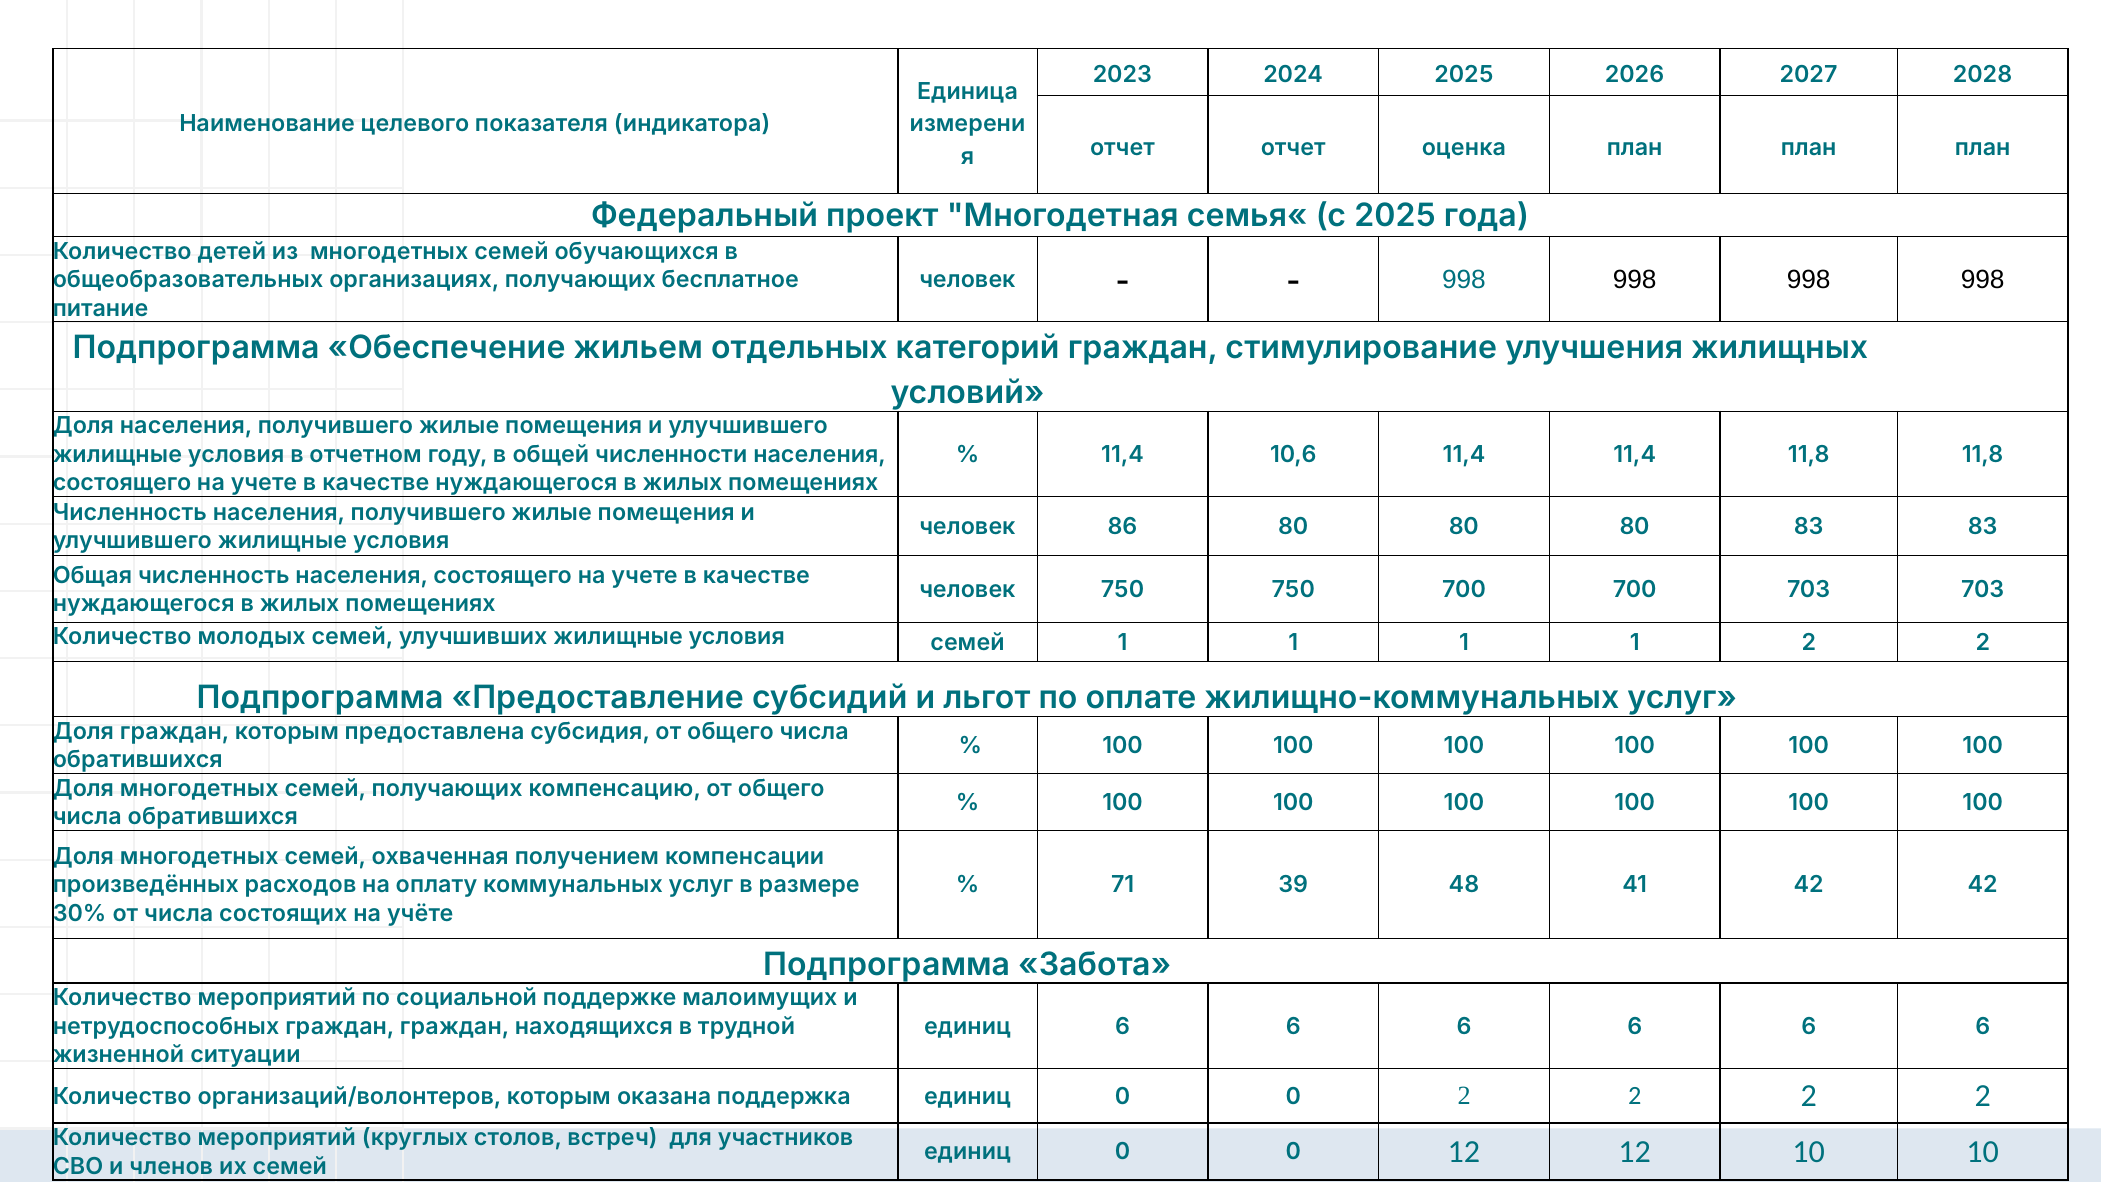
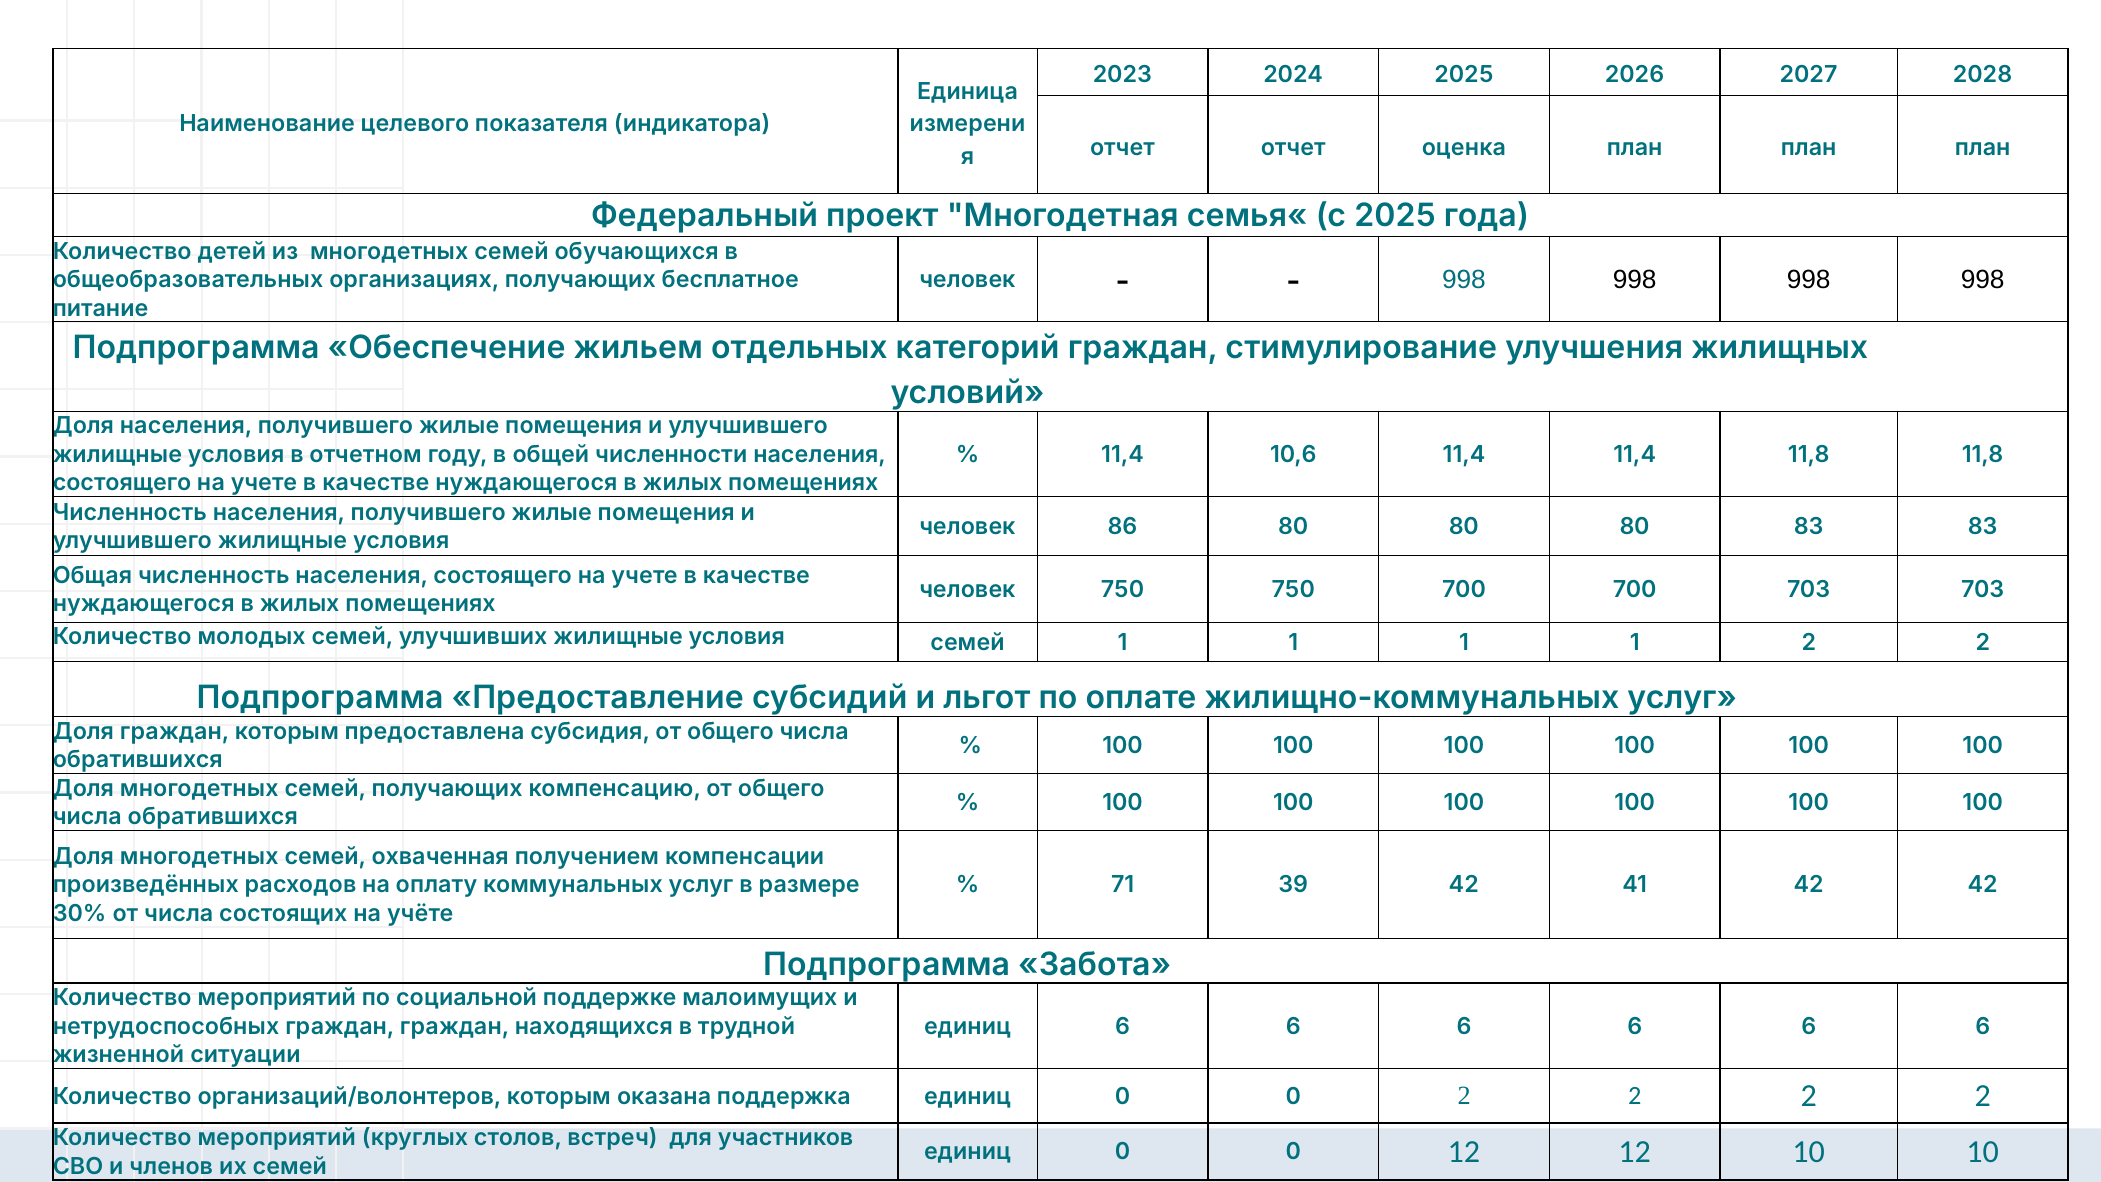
39 48: 48 -> 42
